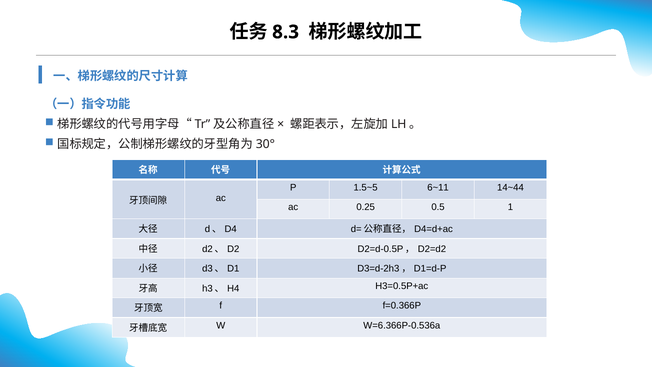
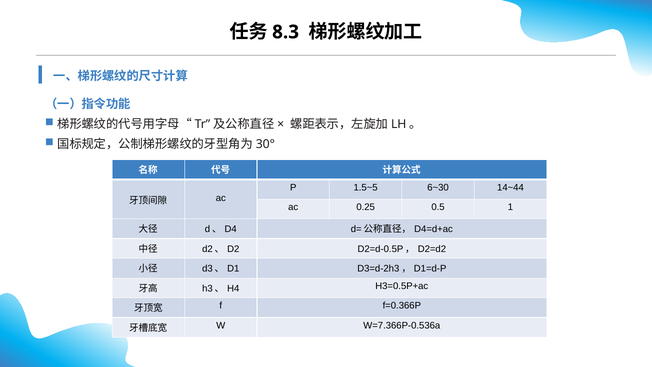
6~11: 6~11 -> 6~30
W=6.366P-0.536a: W=6.366P-0.536a -> W=7.366P-0.536a
